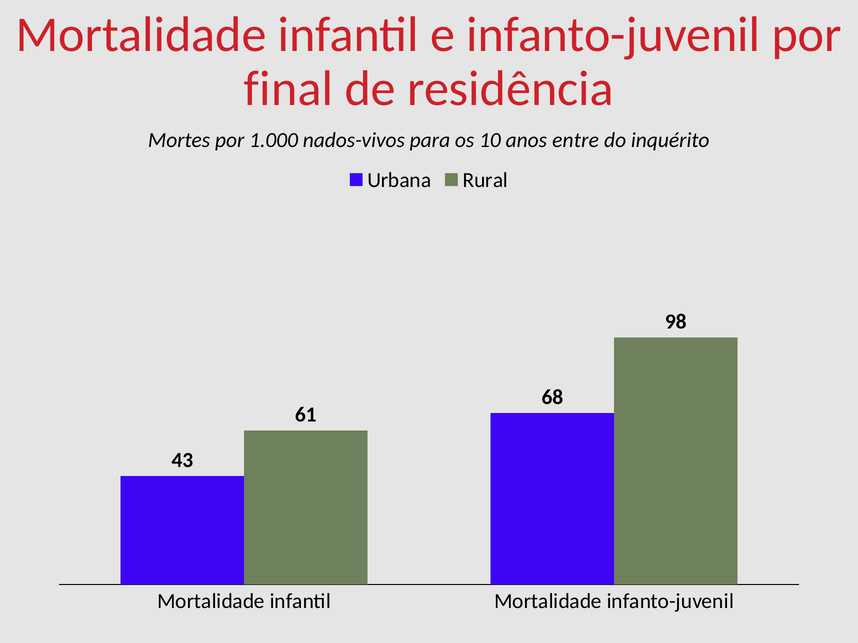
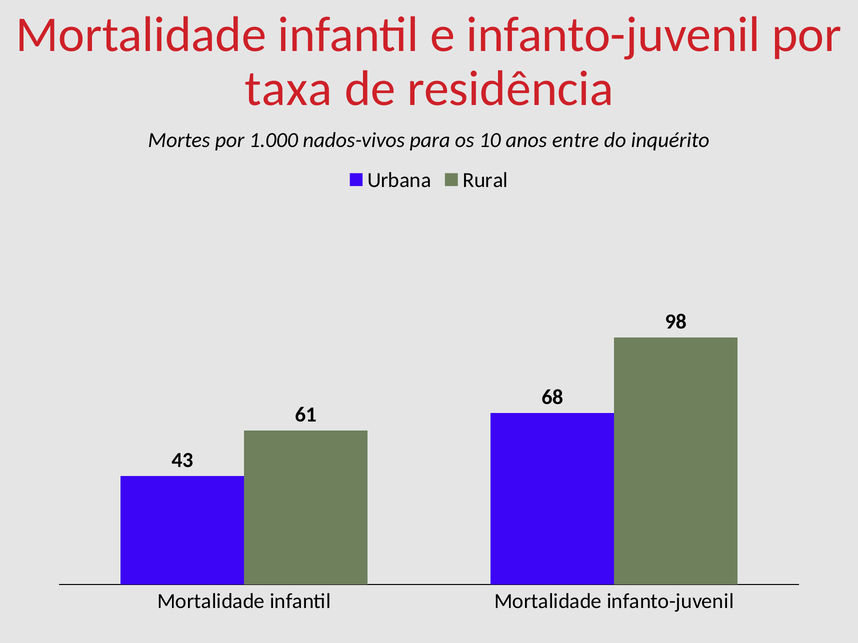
final: final -> taxa
